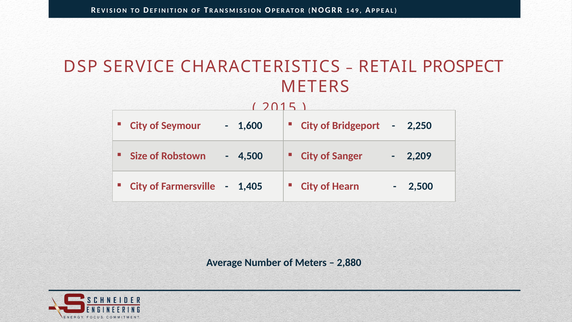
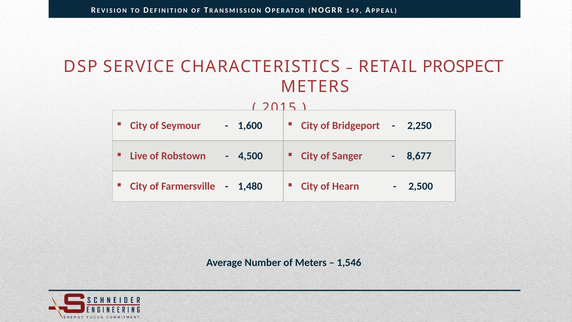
Size: Size -> Live
2,209: 2,209 -> 8,677
1,405: 1,405 -> 1,480
2,880: 2,880 -> 1,546
